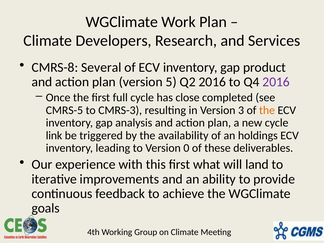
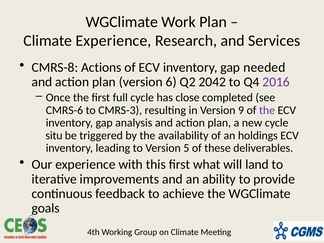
Climate Developers: Developers -> Experience
Several: Several -> Actions
product: product -> needed
5: 5 -> 6
Q2 2016: 2016 -> 2042
CMRS-5: CMRS-5 -> CMRS-6
3: 3 -> 9
the at (267, 110) colour: orange -> purple
link: link -> situ
0: 0 -> 5
